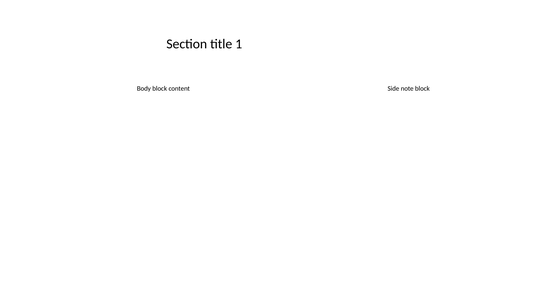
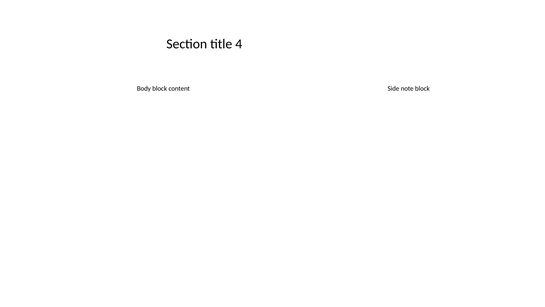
1: 1 -> 4
